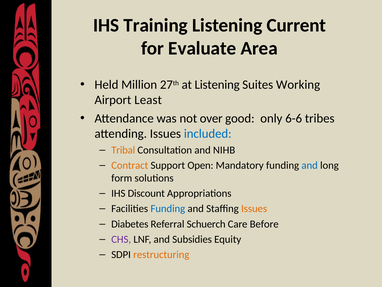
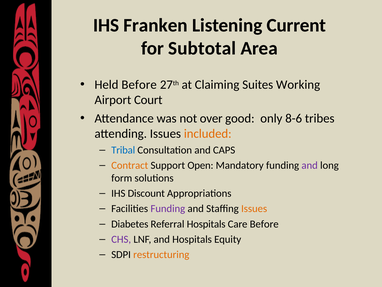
Training: Training -> Franken
Evaluate: Evaluate -> Subtotal
Held Million: Million -> Before
at Listening: Listening -> Claiming
Least: Least -> Court
6-6: 6-6 -> 8-6
included colour: blue -> orange
Tribal colour: orange -> blue
NIHB: NIHB -> CAPS
and at (310, 165) colour: blue -> purple
Funding at (168, 208) colour: blue -> purple
Referral Schuerch: Schuerch -> Hospitals
and Subsidies: Subsidies -> Hospitals
